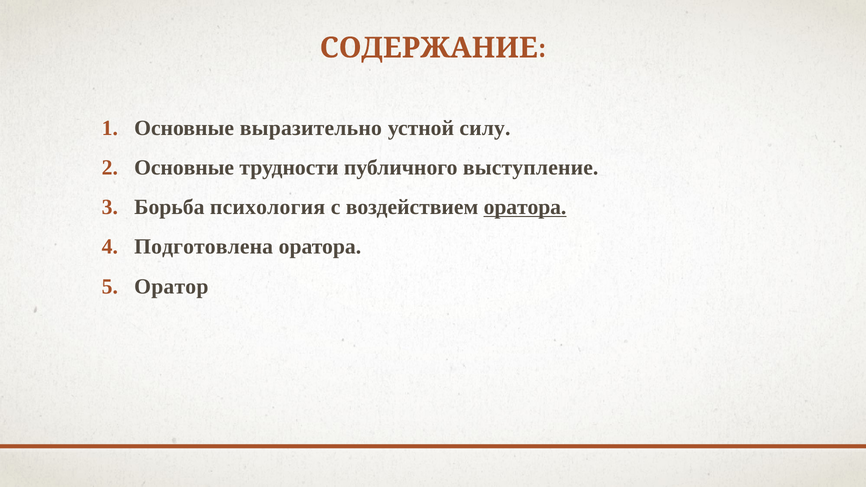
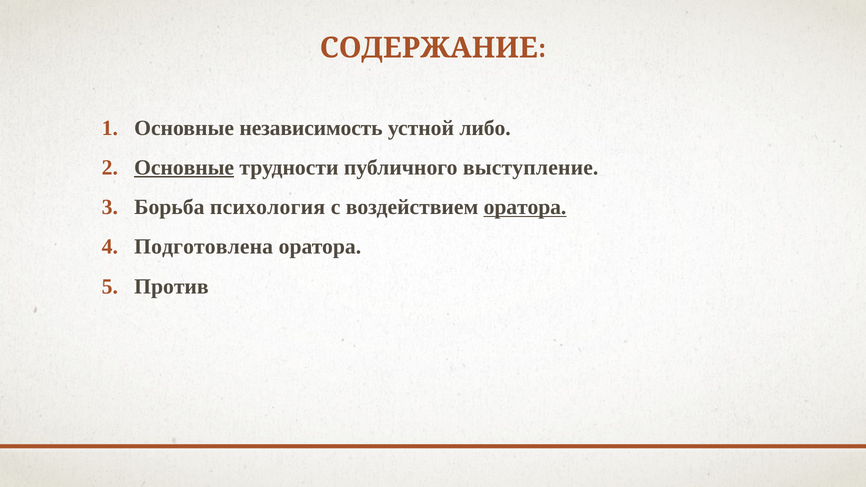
выразительно: выразительно -> независимость
силу: силу -> либо
Основные at (184, 168) underline: none -> present
Оратор: Оратор -> Против
